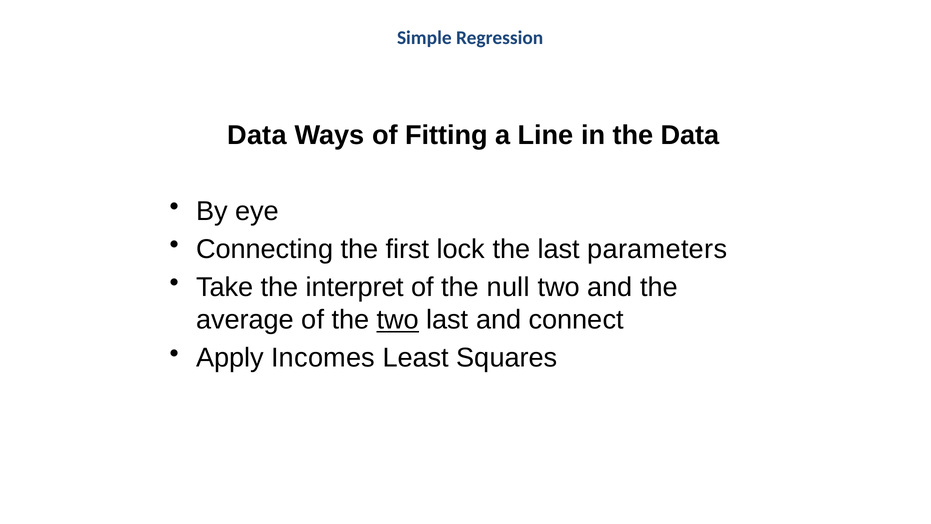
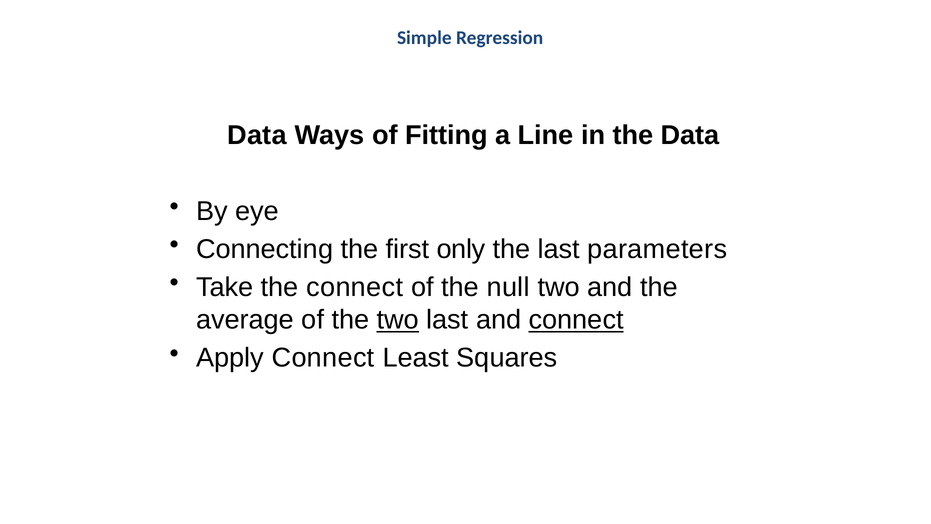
lock: lock -> only
the interpret: interpret -> connect
connect at (576, 320) underline: none -> present
Apply Incomes: Incomes -> Connect
